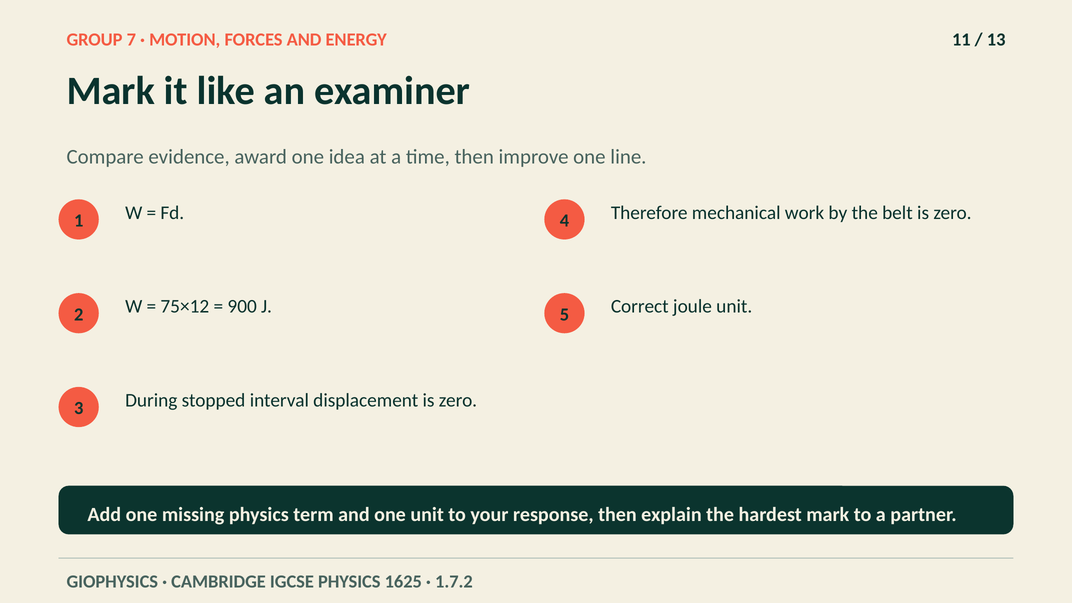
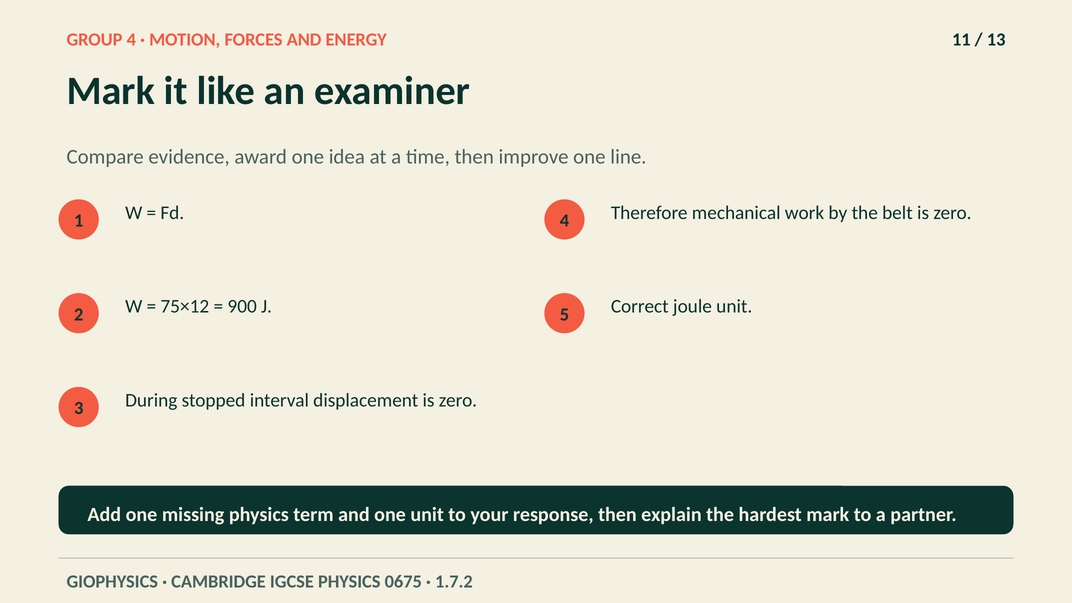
GROUP 7: 7 -> 4
1625: 1625 -> 0675
